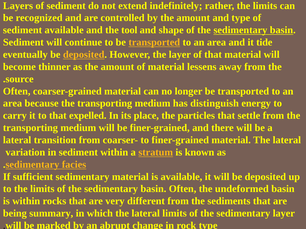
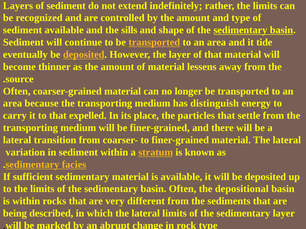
tool: tool -> sills
undeformed: undeformed -> depositional
summary: summary -> described
